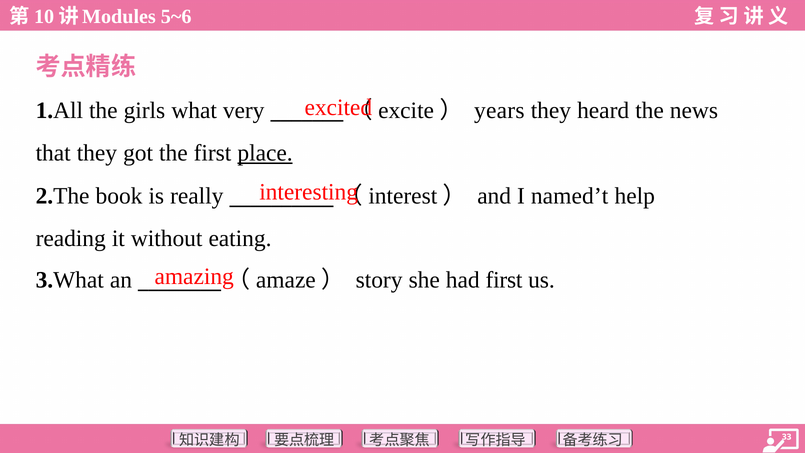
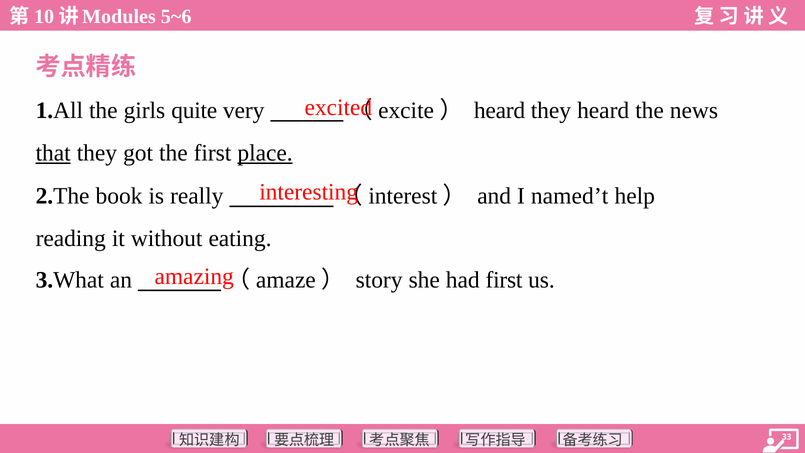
what: what -> quite
years at (499, 110): years -> heard
that underline: none -> present
